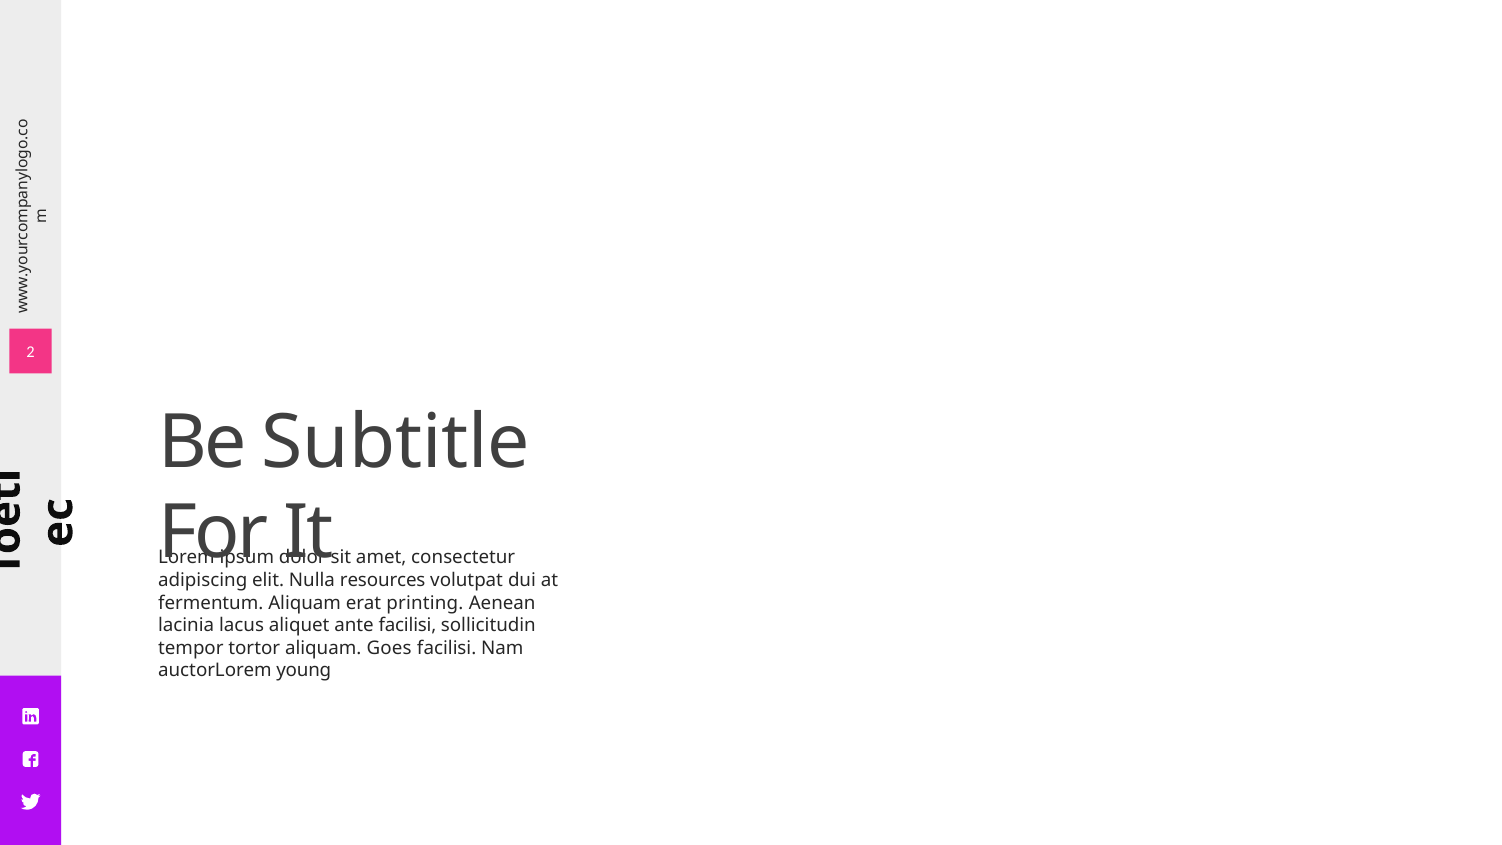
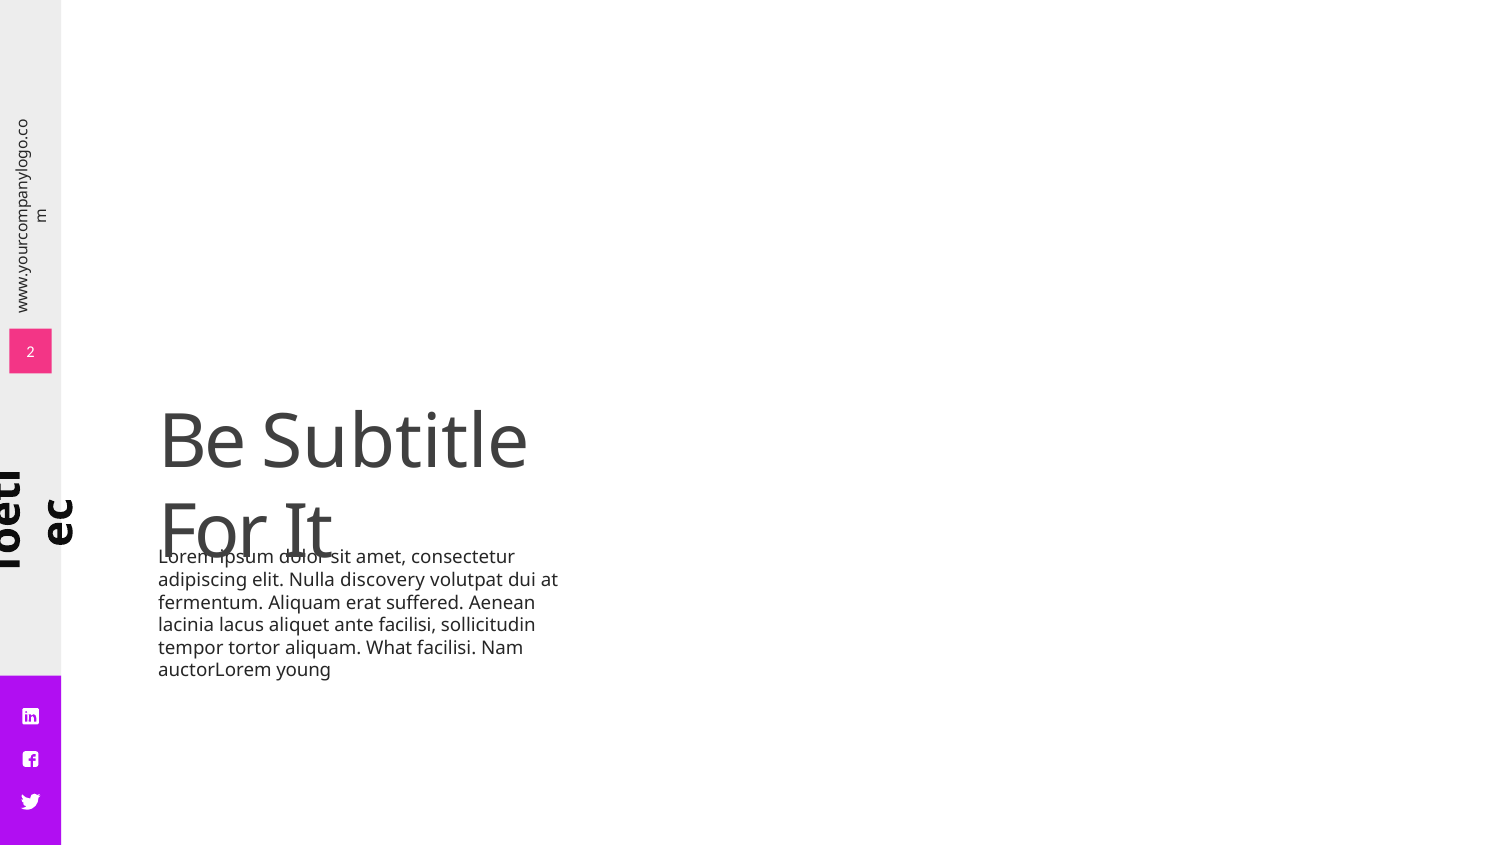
resources: resources -> discovery
printing: printing -> suffered
Goes: Goes -> What
